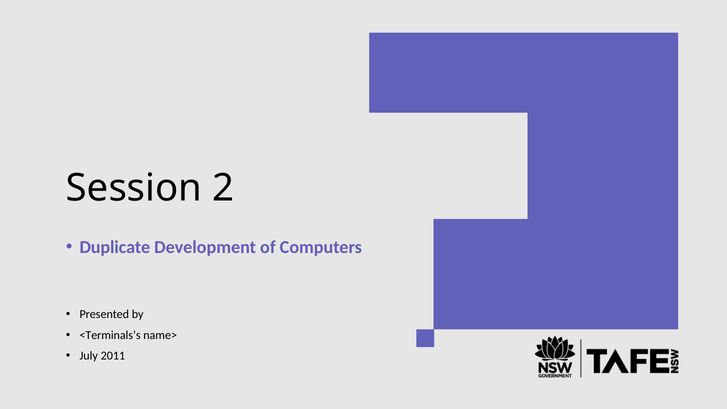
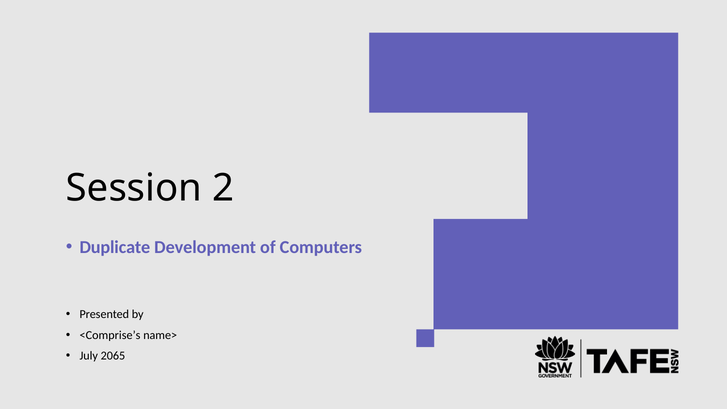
<Terminals’s: <Terminals’s -> <Comprise’s
2011: 2011 -> 2065
